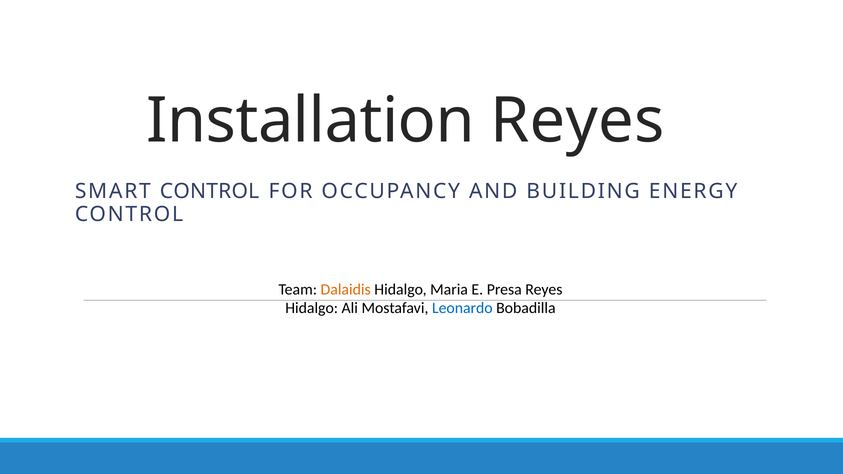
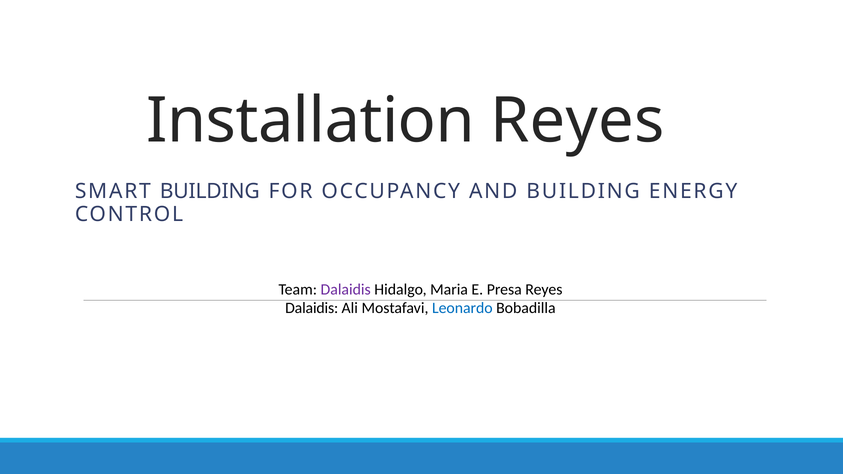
SMART CONTROL: CONTROL -> BUILDING
Dalaidis at (346, 289) colour: orange -> purple
Hidalgo at (312, 308): Hidalgo -> Dalaidis
